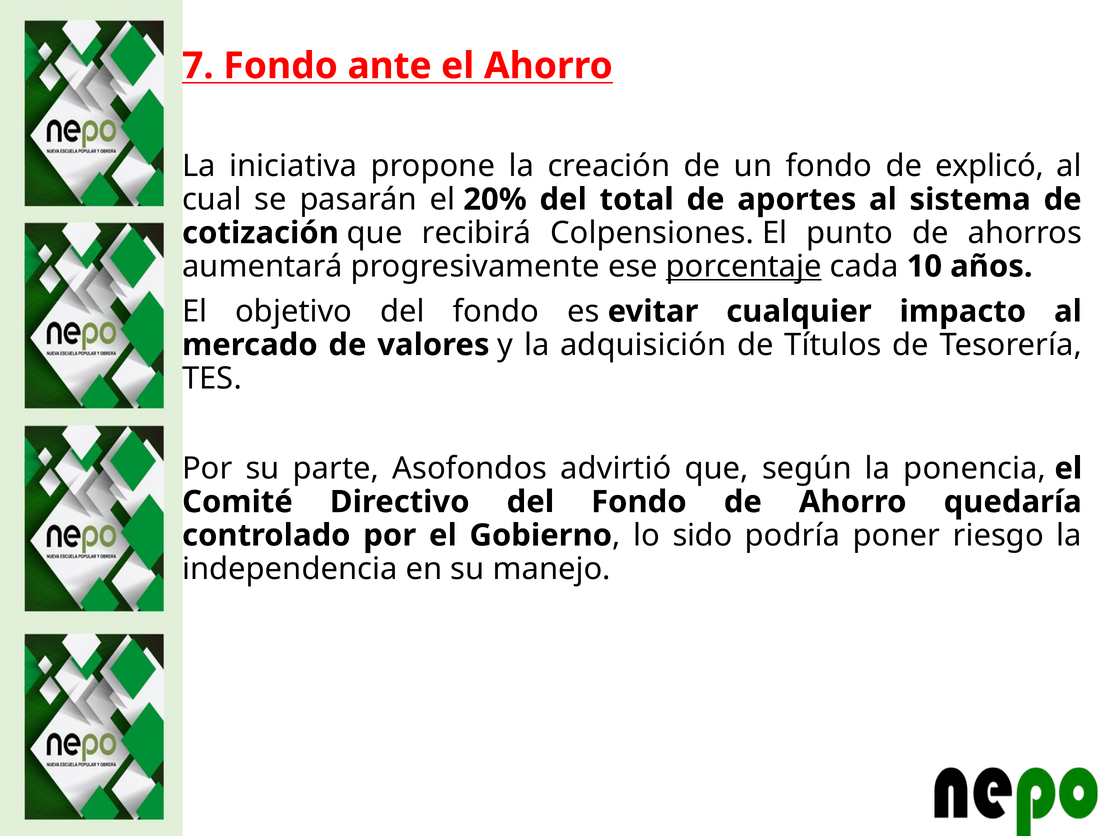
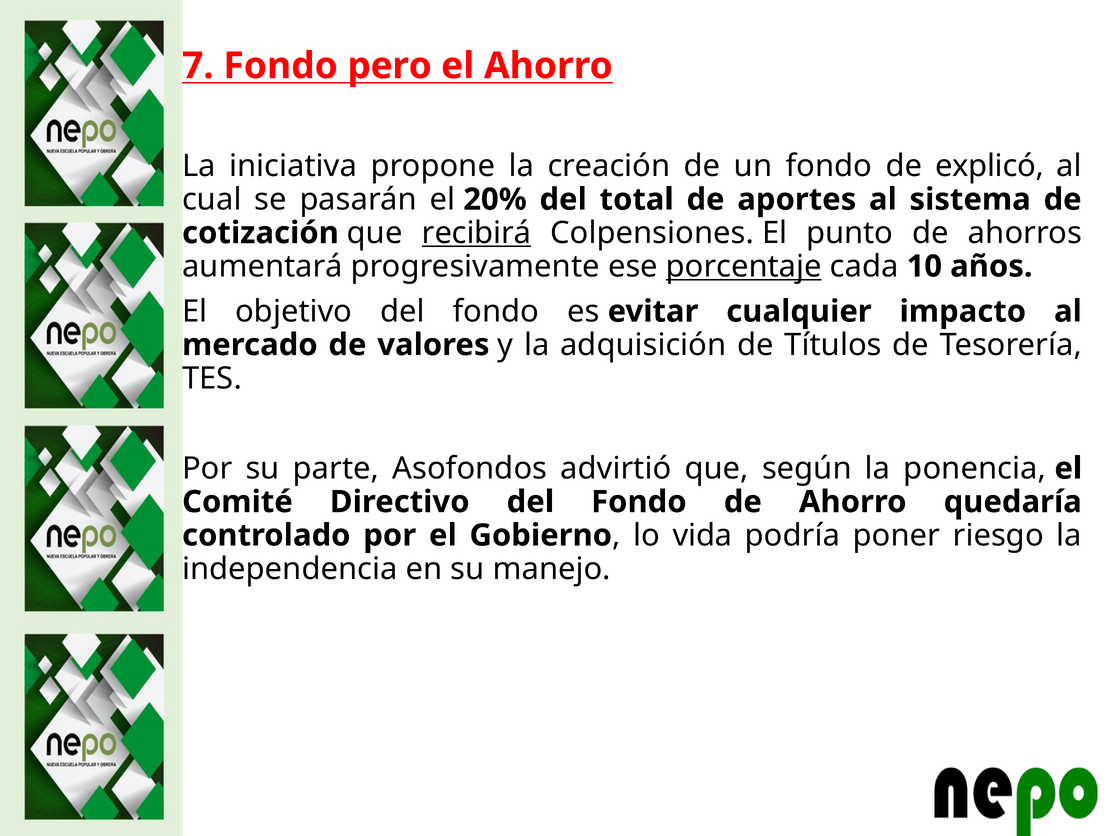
ante: ante -> pero
recibirá underline: none -> present
sido: sido -> vida
